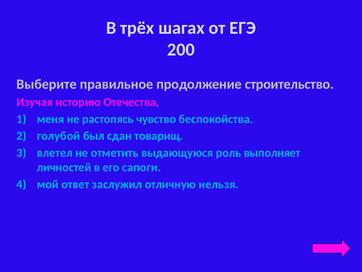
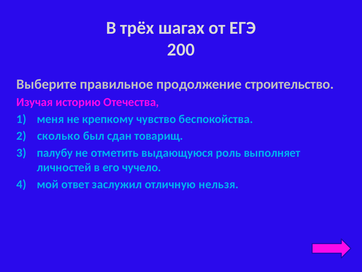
растопясь: растопясь -> крепкому
голубой: голубой -> сколько
влетел: влетел -> палубу
сапоги: сапоги -> чучело
